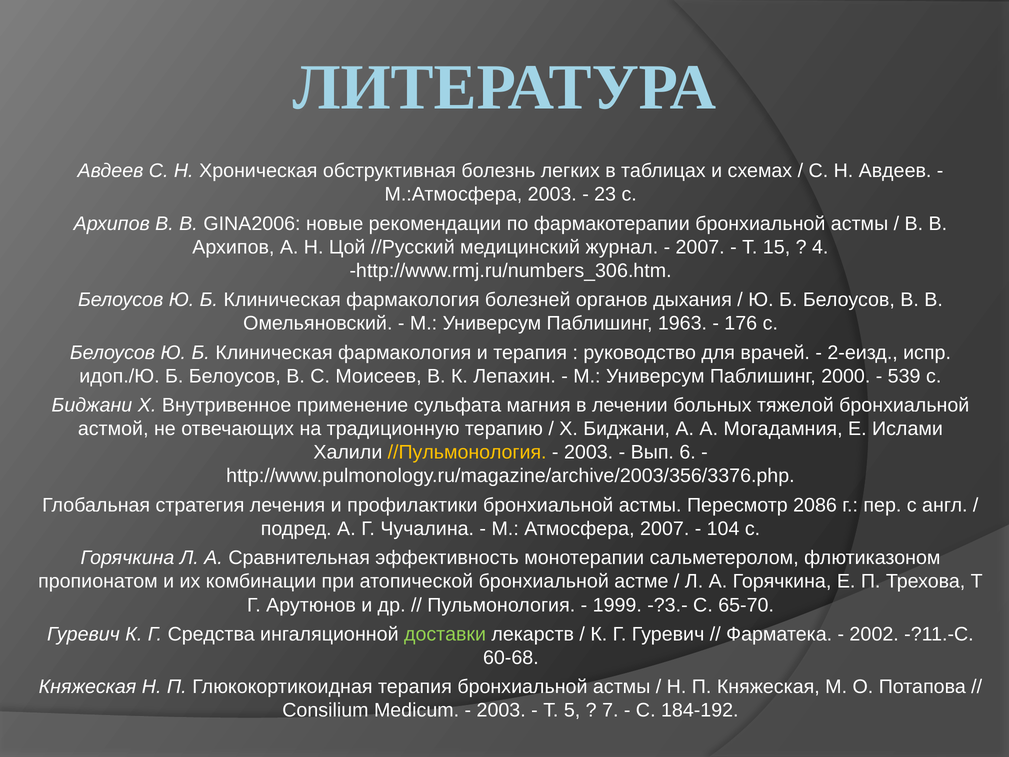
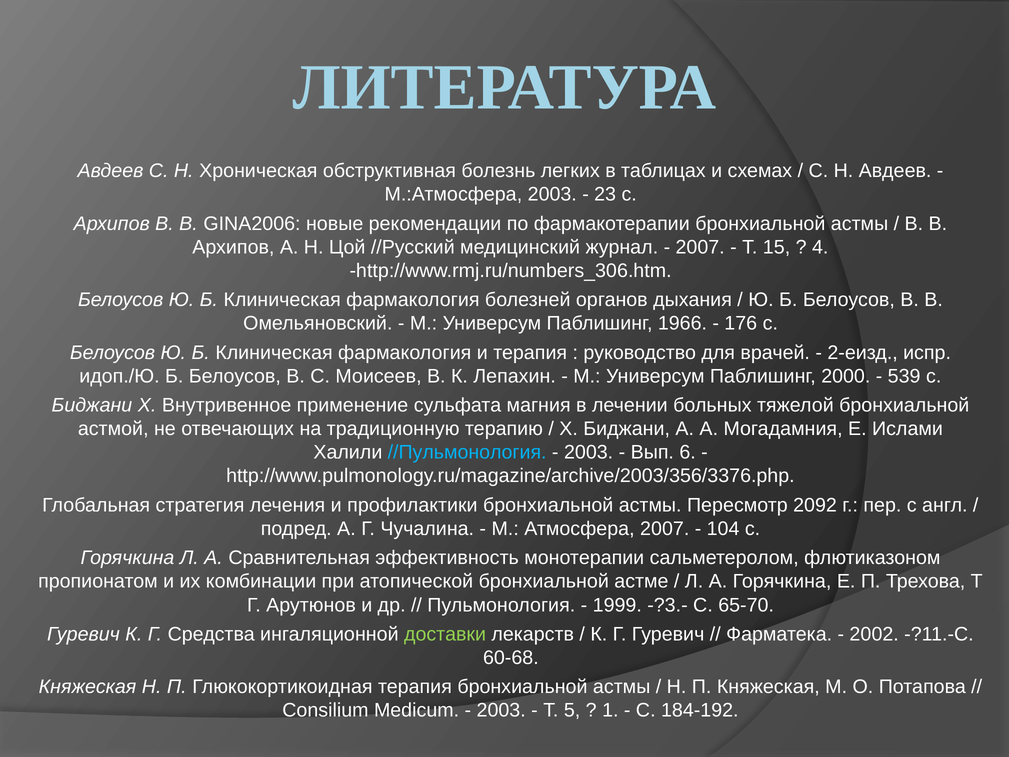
1963: 1963 -> 1966
//Пульмонология colour: yellow -> light blue
2086: 2086 -> 2092
7: 7 -> 1
